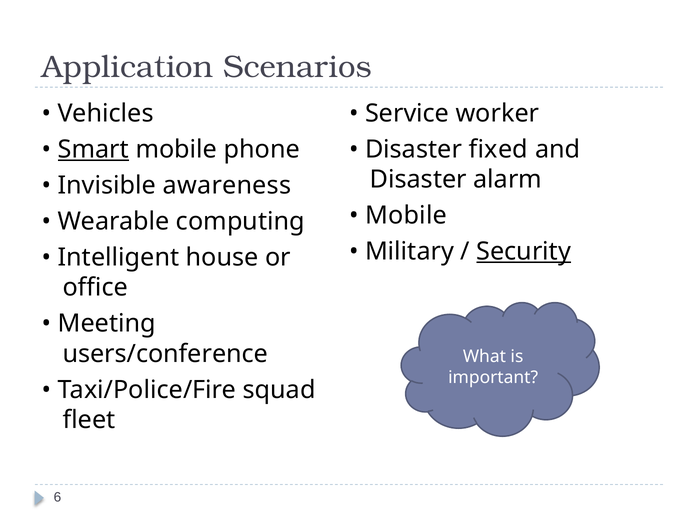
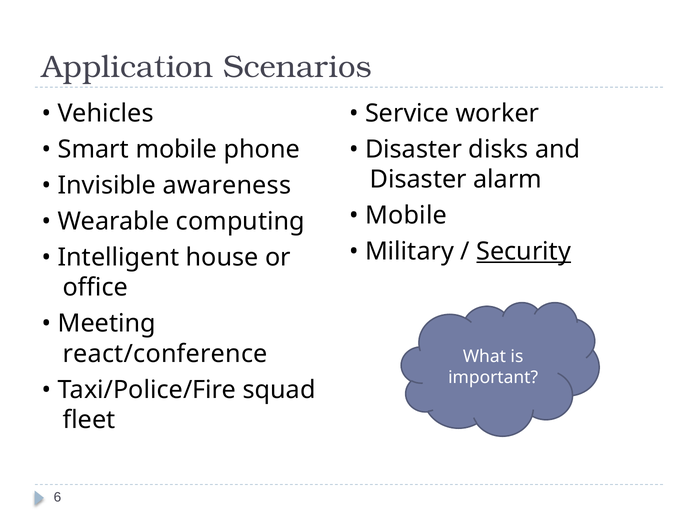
Smart underline: present -> none
fixed: fixed -> disks
users/conference: users/conference -> react/conference
